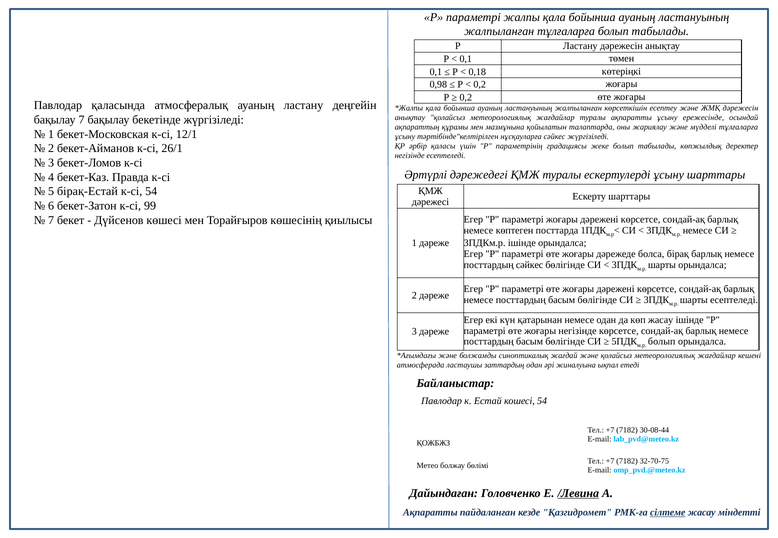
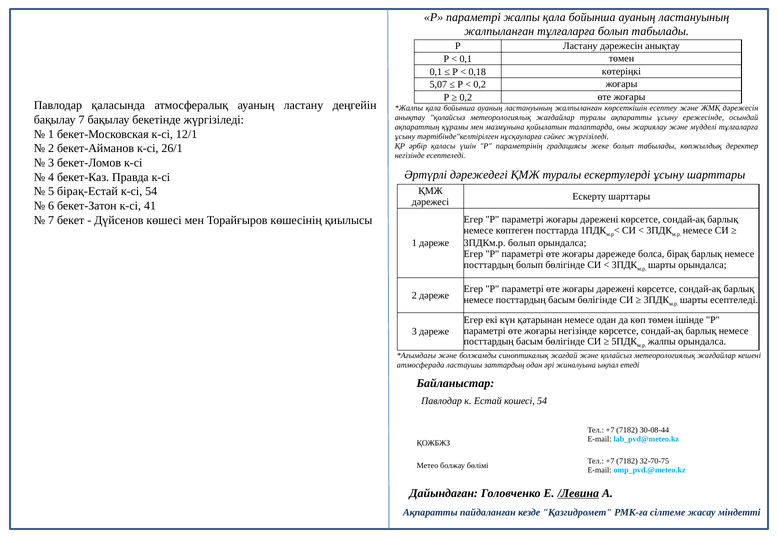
0,98: 0,98 -> 5,07
99: 99 -> 41
3ПДКм.р ішінде: ішінде -> болып
посттардың сәйкес: сәйкес -> болып
көп жасау: жасау -> төмен
болып at (662, 342): болып -> жалпы
сілтеме underline: present -> none
